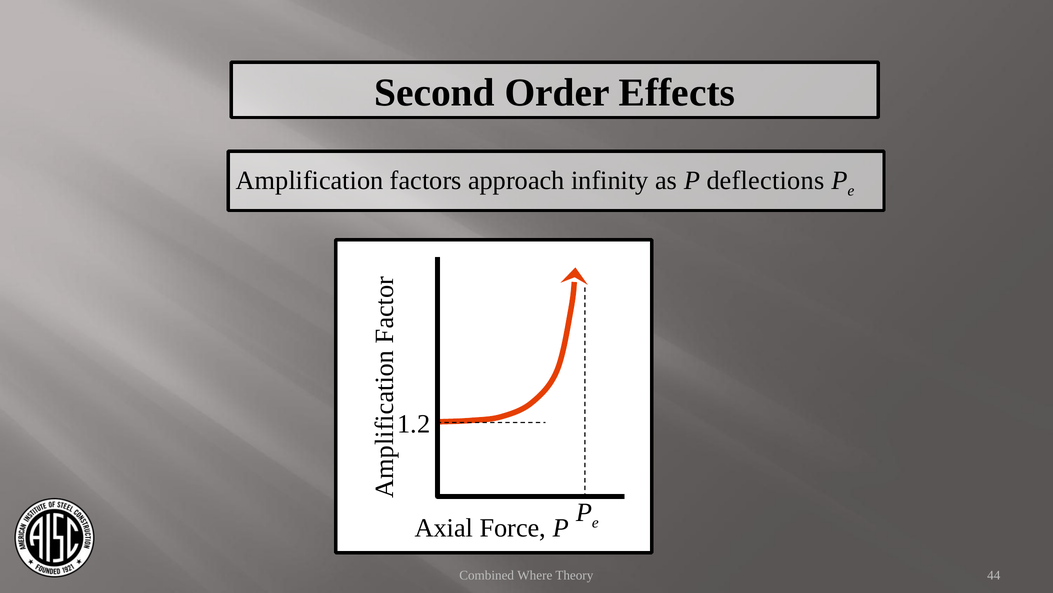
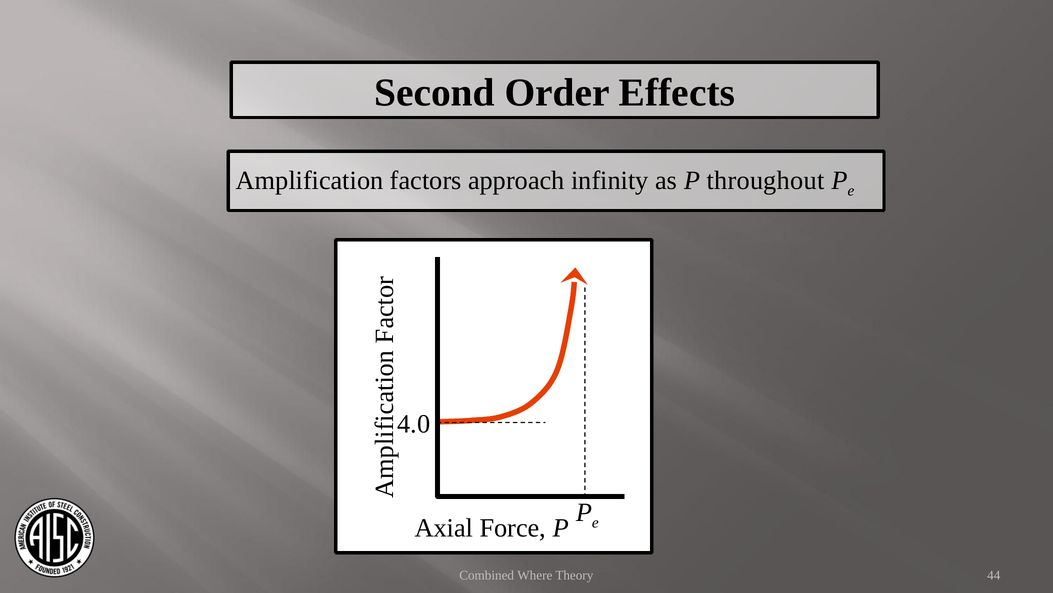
deflections: deflections -> throughout
1.2: 1.2 -> 4.0
